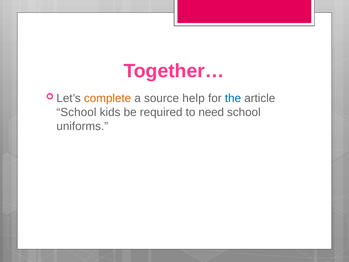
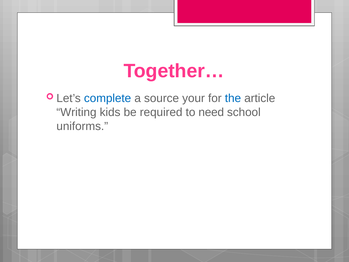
complete colour: orange -> blue
help: help -> your
School at (76, 112): School -> Writing
